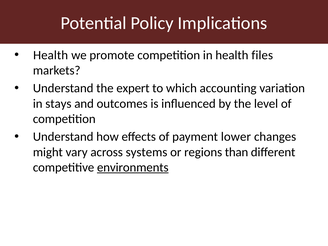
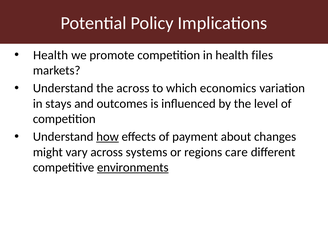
the expert: expert -> across
accounting: accounting -> economics
how underline: none -> present
lower: lower -> about
than: than -> care
